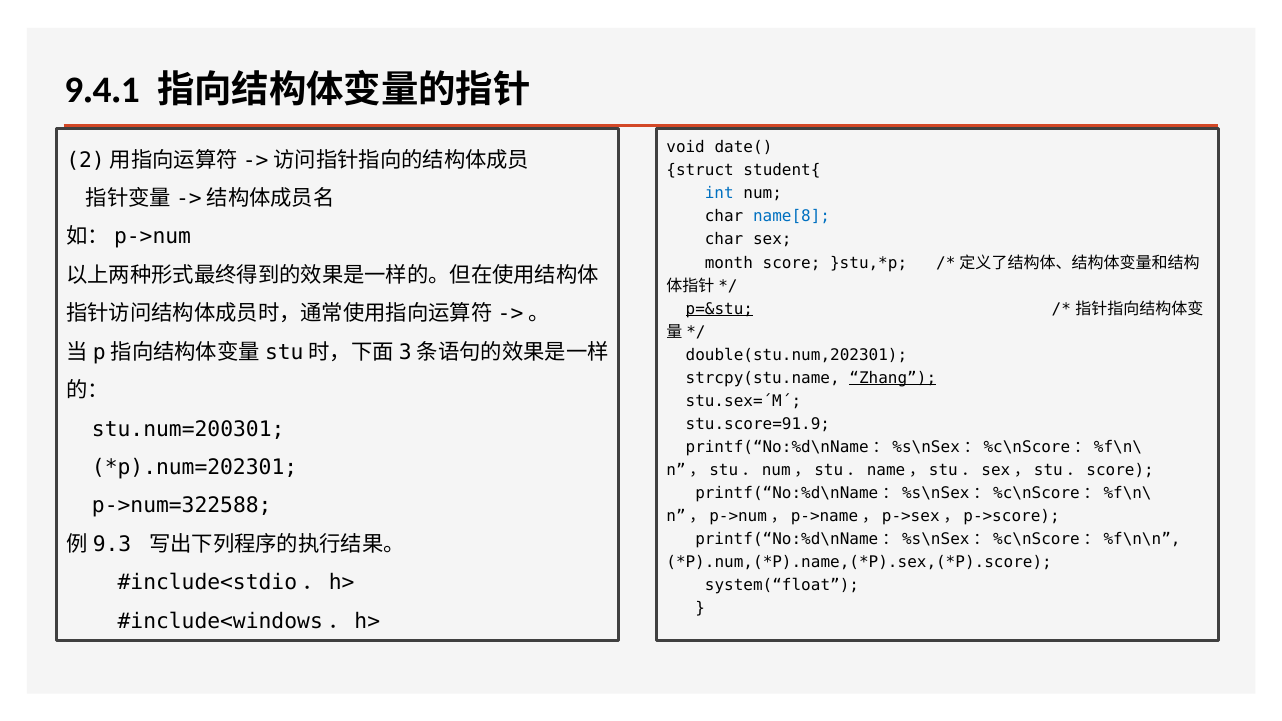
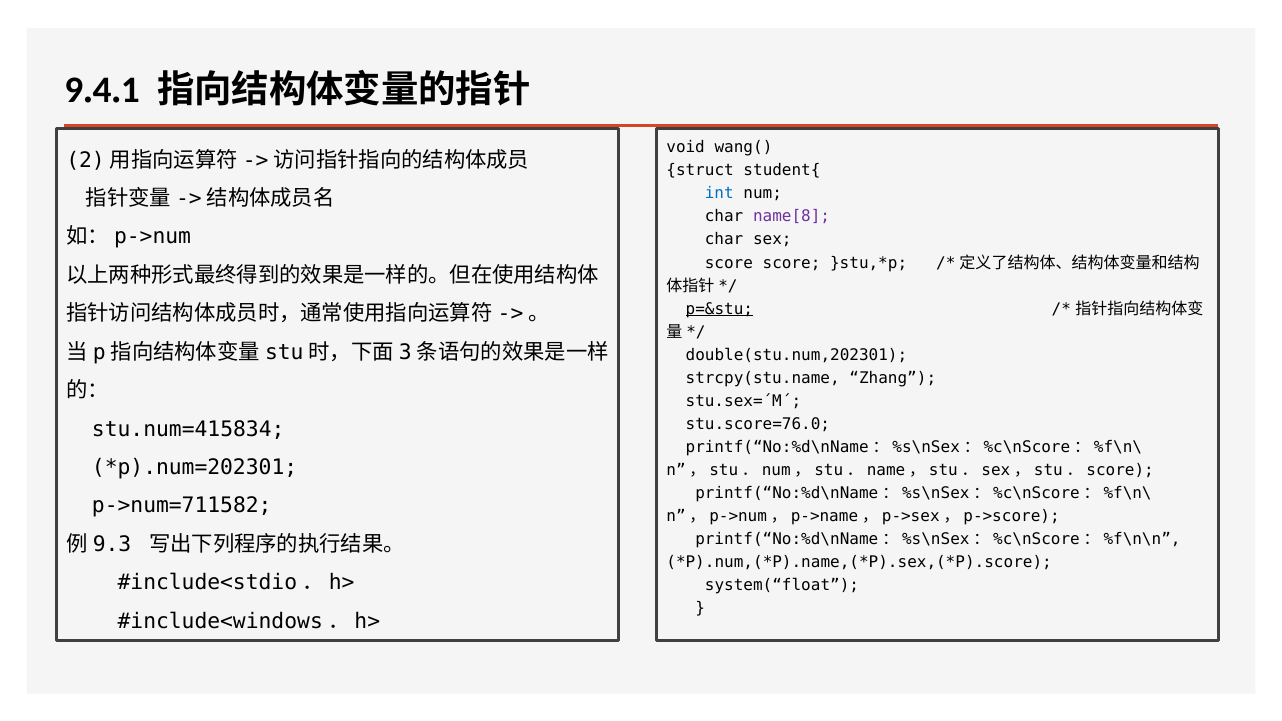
date(: date( -> wang(
name[8 colour: blue -> purple
month at (729, 263): month -> score
Zhang underline: present -> none
stu.score=91.9: stu.score=91.9 -> stu.score=76.0
stu.num=200301: stu.num=200301 -> stu.num=415834
p->num=322588: p->num=322588 -> p->num=711582
